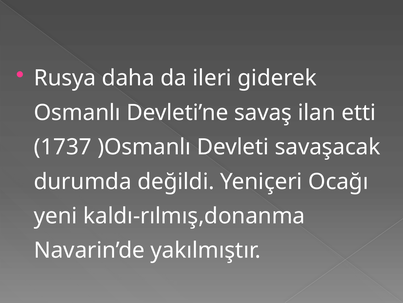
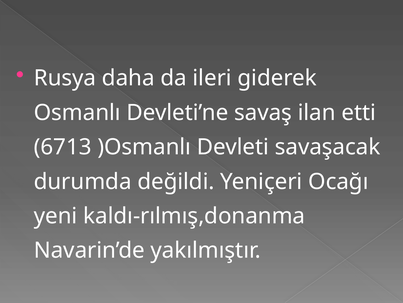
1737: 1737 -> 6713
